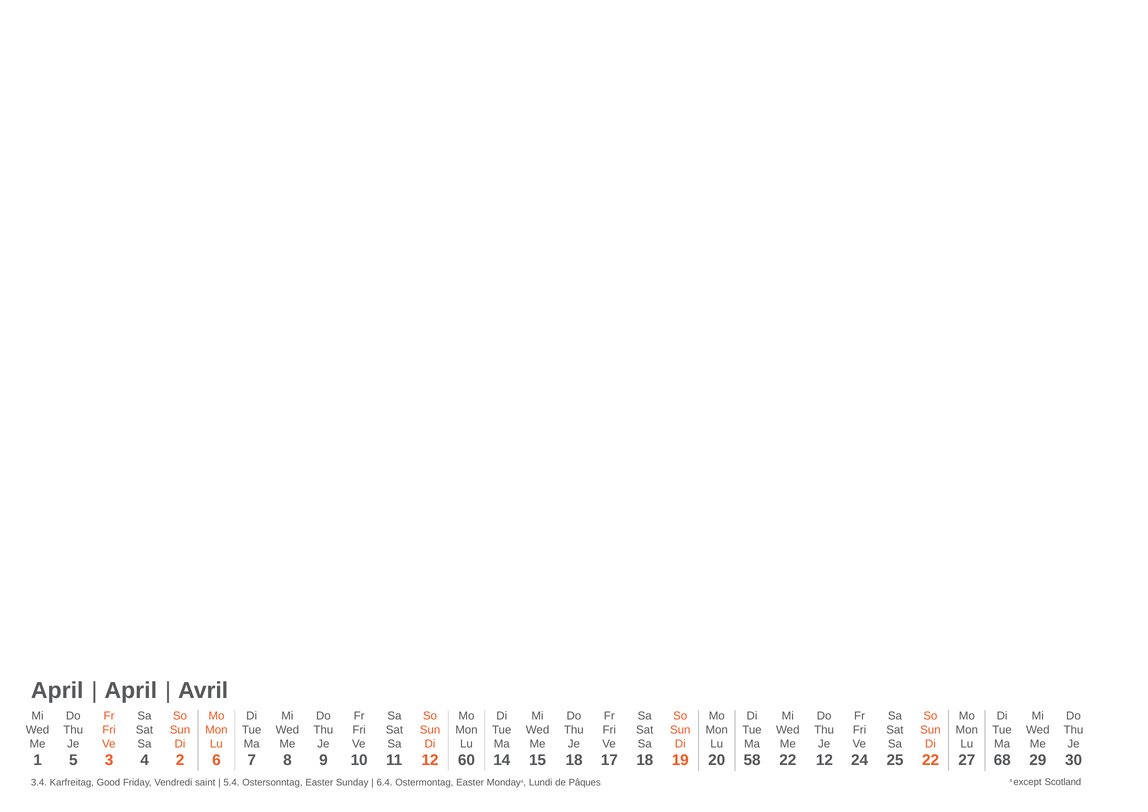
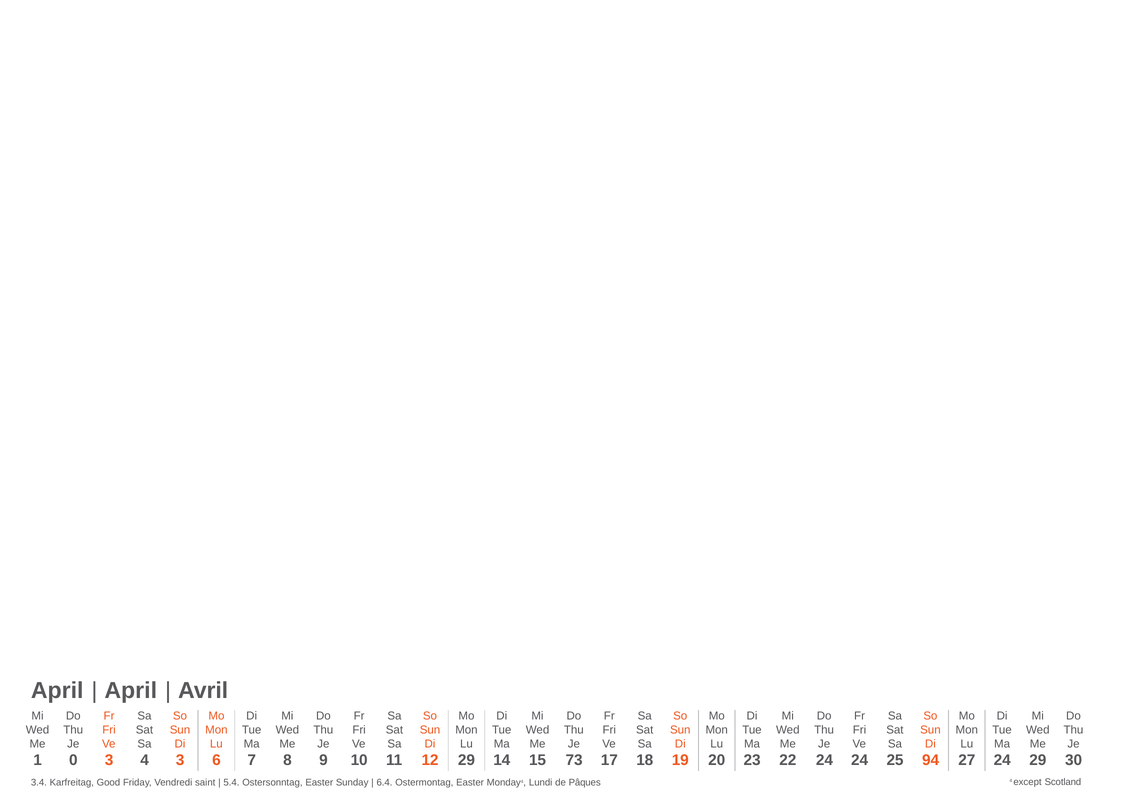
5: 5 -> 0
4 2: 2 -> 3
12 60: 60 -> 29
15 18: 18 -> 73
58: 58 -> 23
22 12: 12 -> 24
25 22: 22 -> 94
27 68: 68 -> 24
